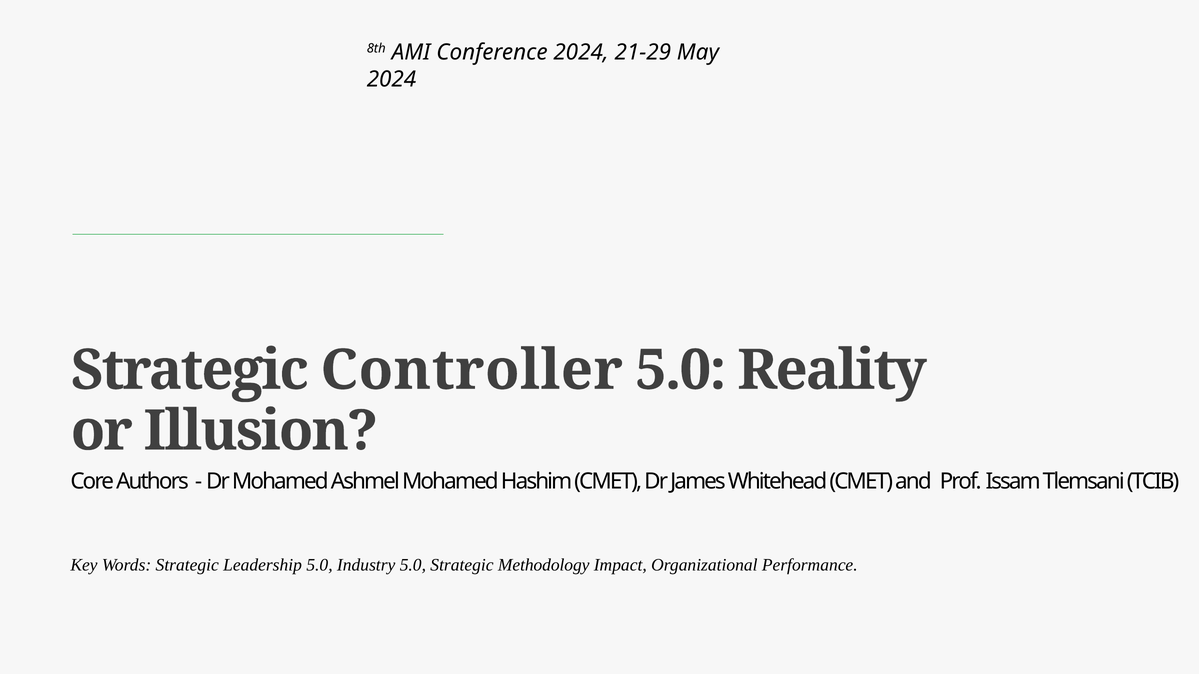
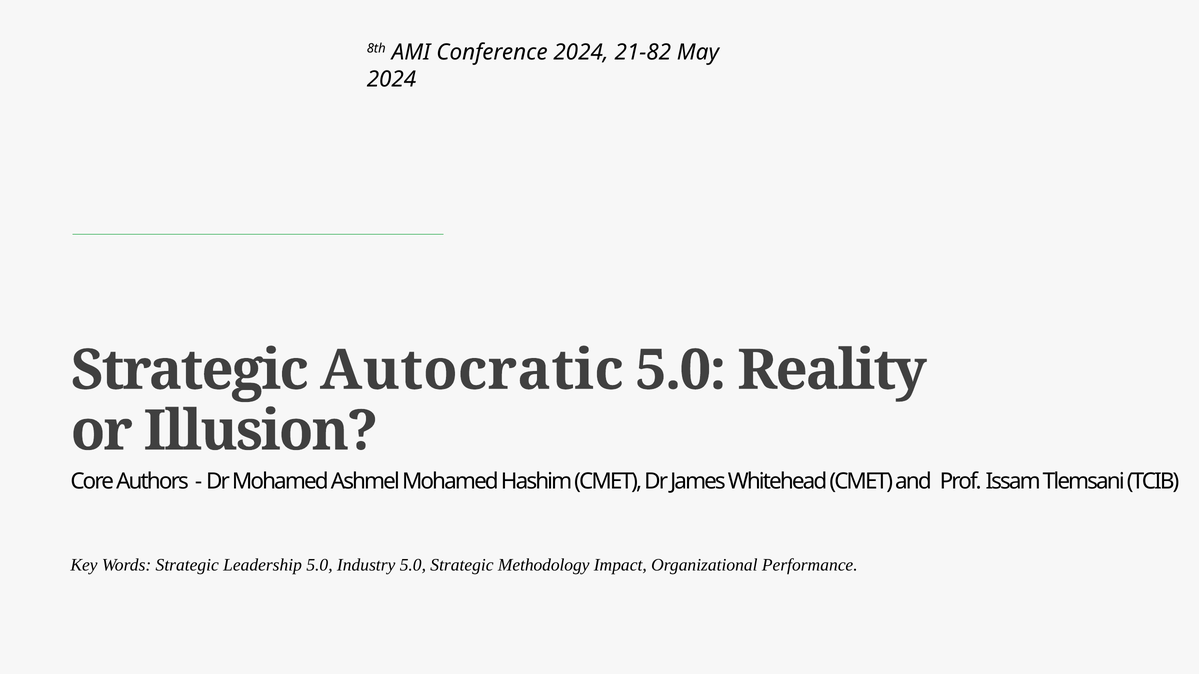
21-29: 21-29 -> 21-82
Controller: Controller -> Autocratic
